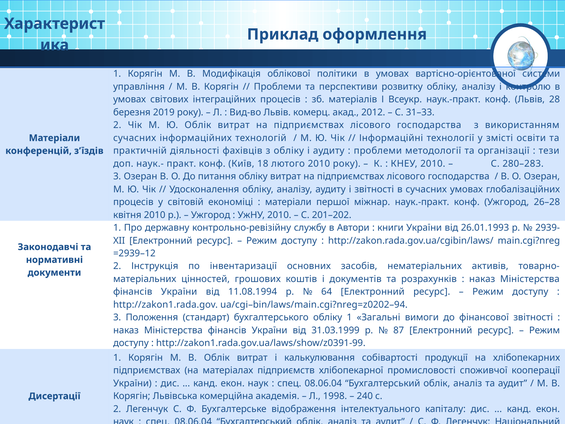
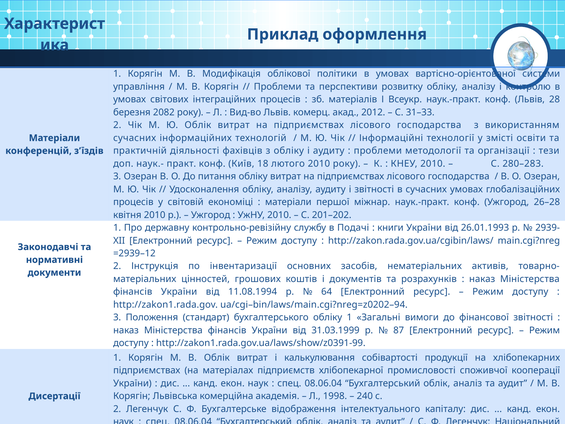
2019: 2019 -> 2082
Автори: Автори -> Подачі
